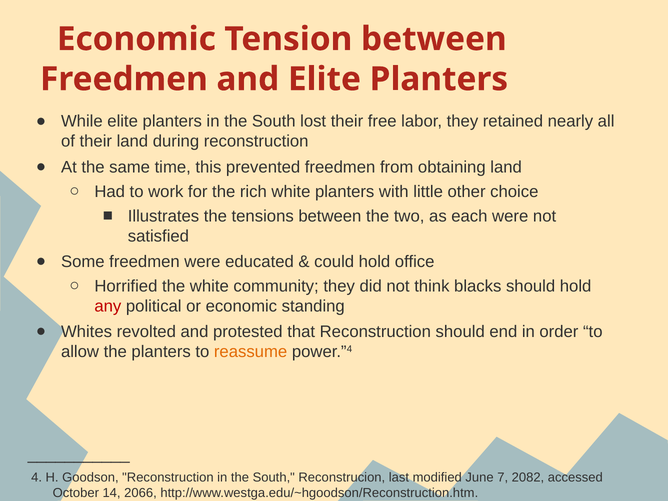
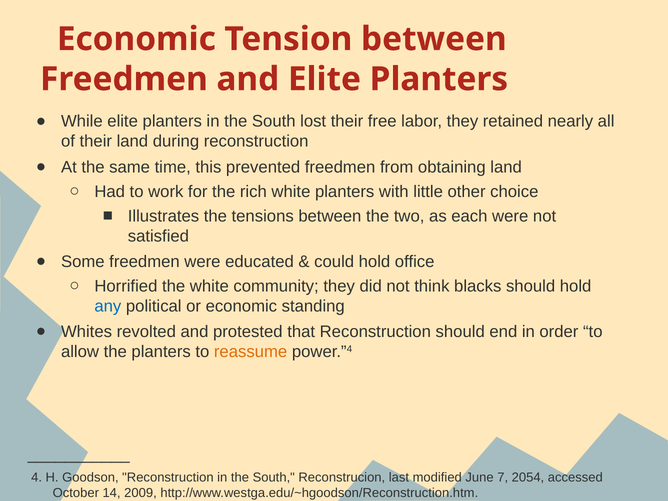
any colour: red -> blue
2082: 2082 -> 2054
2066: 2066 -> 2009
